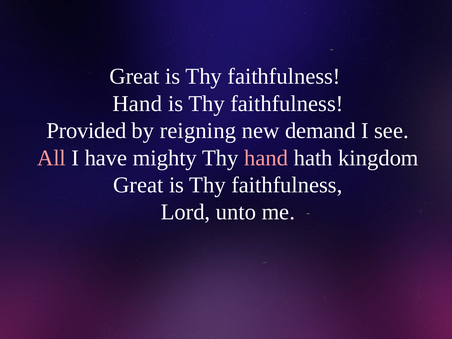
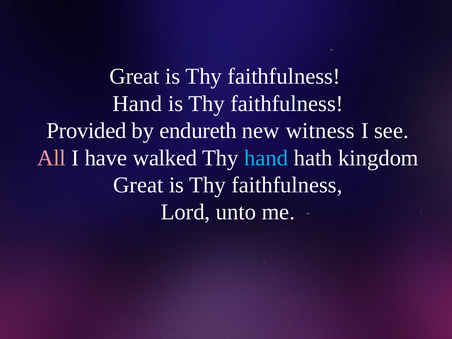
reigning: reigning -> endureth
demand: demand -> witness
mighty: mighty -> walked
hand at (266, 158) colour: pink -> light blue
